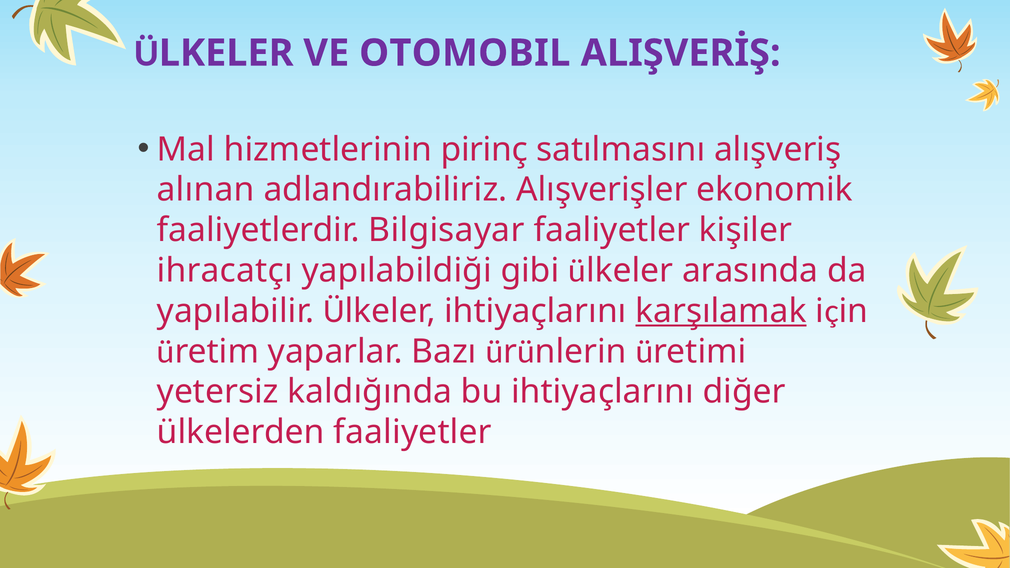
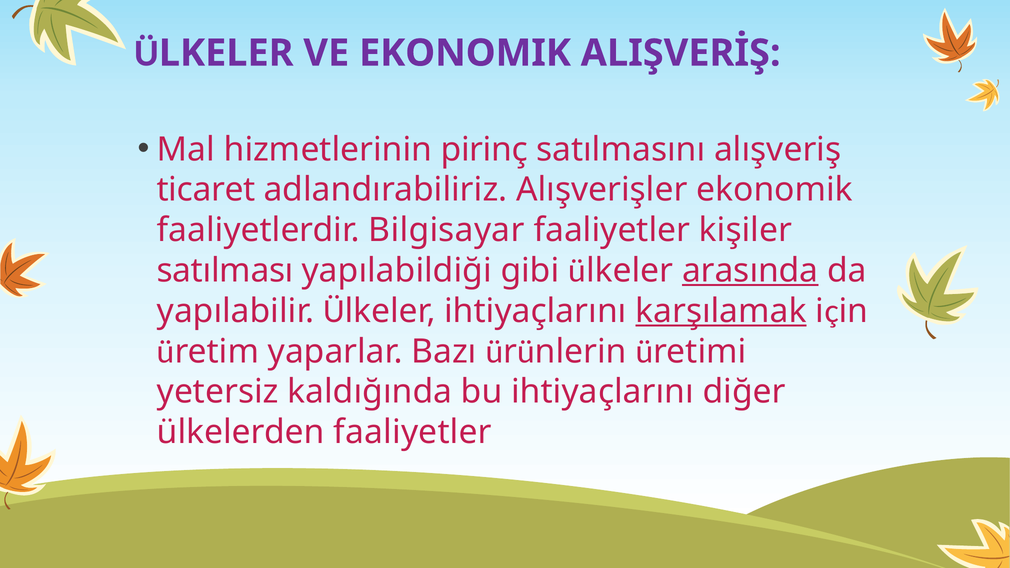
VE OTOMOBIL: OTOMOBIL -> EKONOMIK
alınan: alınan -> ticaret
ihracatçı: ihracatçı -> satılması
arasında underline: none -> present
